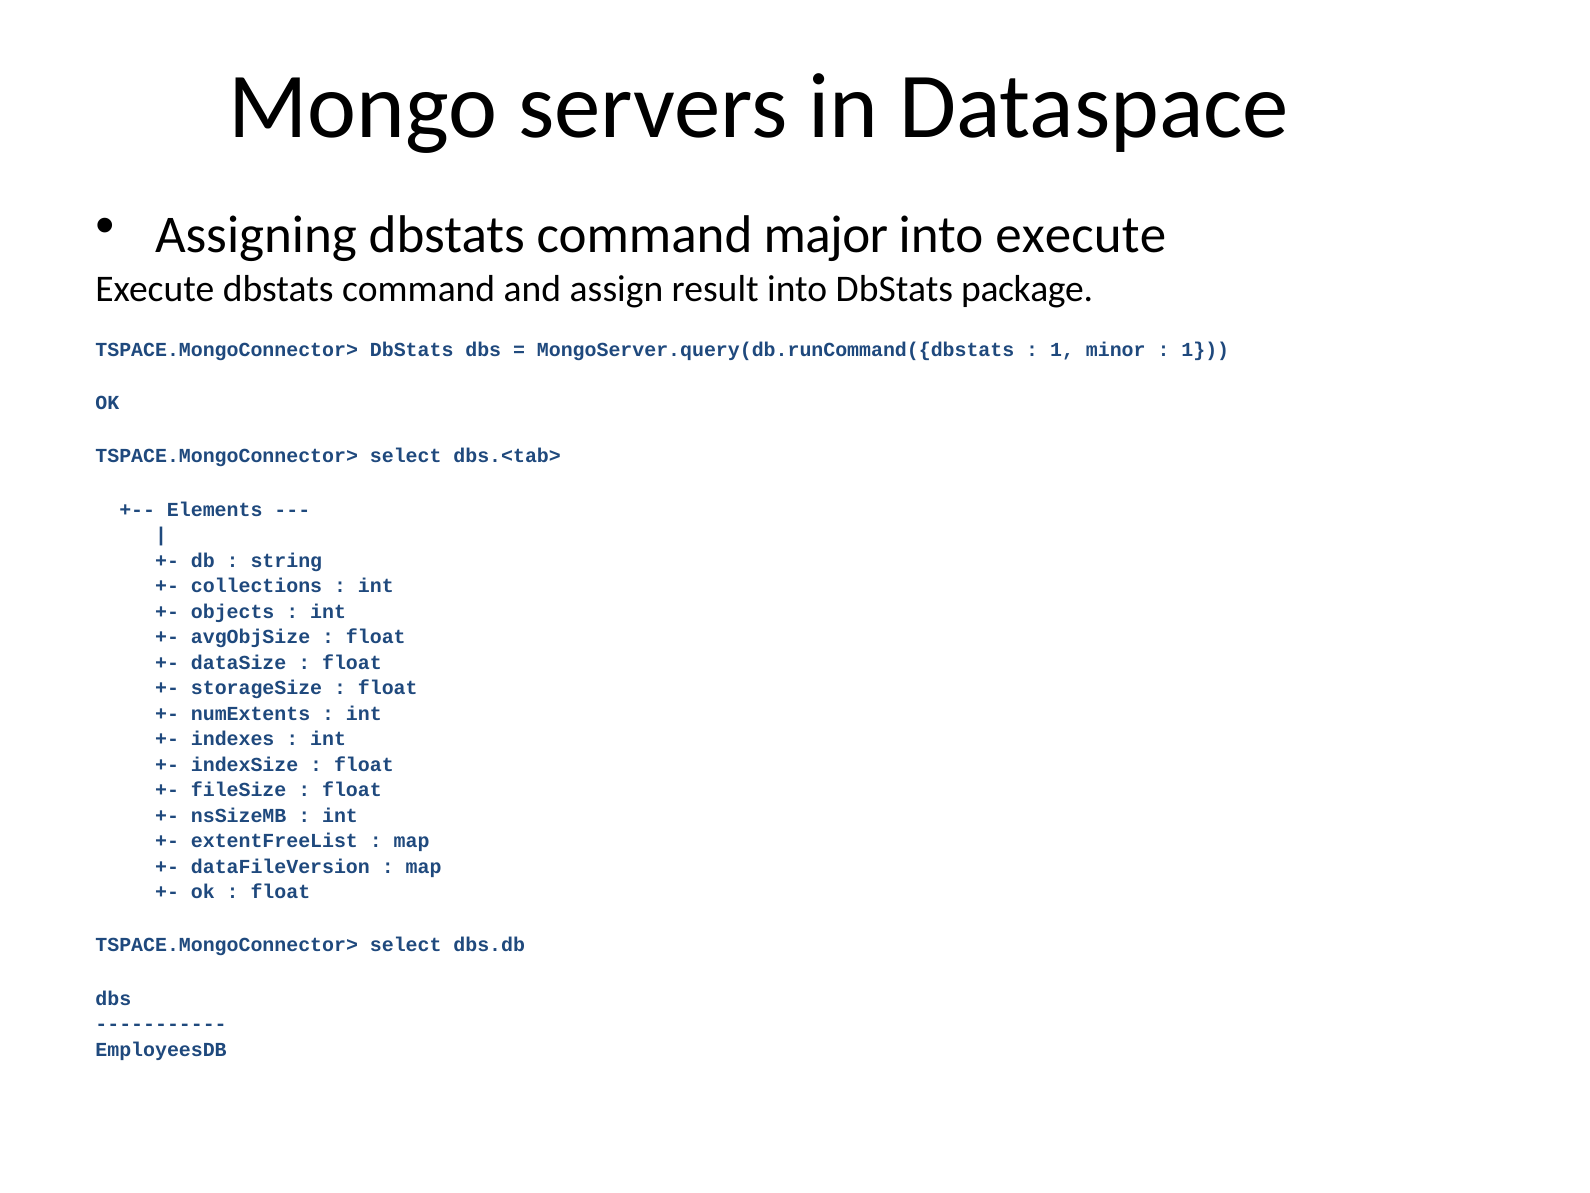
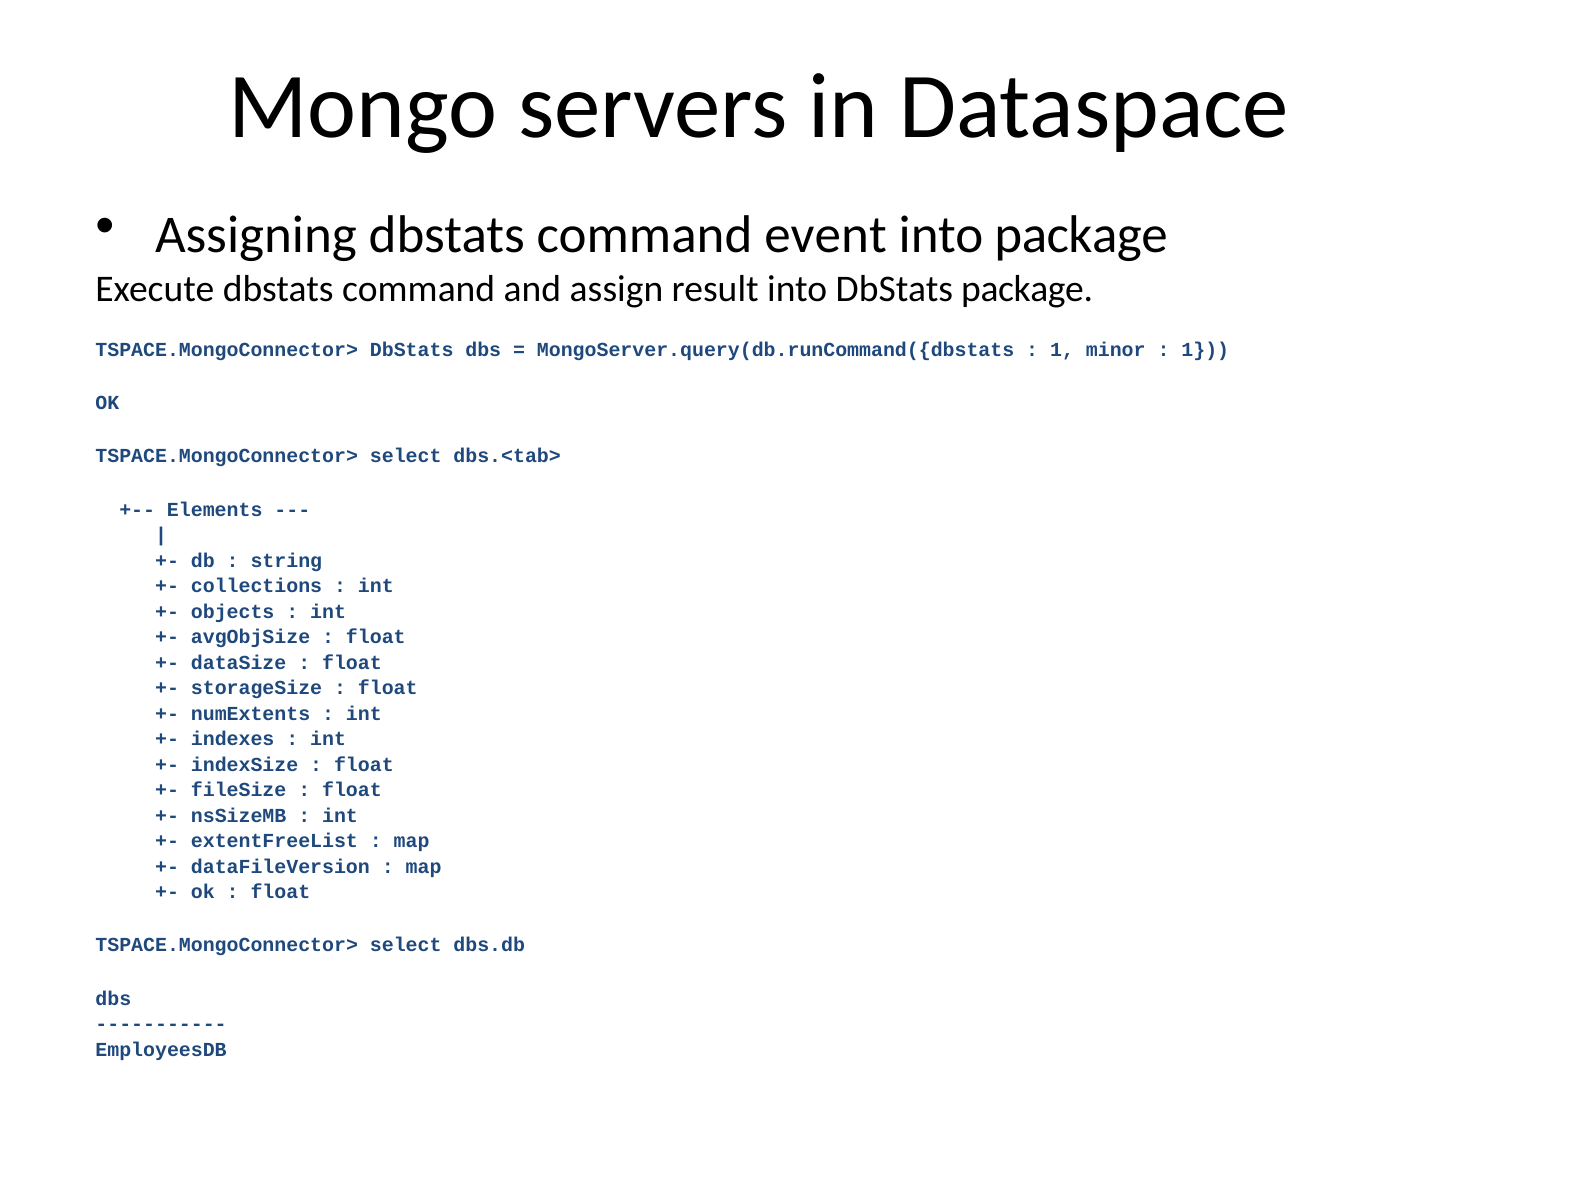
major: major -> event
into execute: execute -> package
